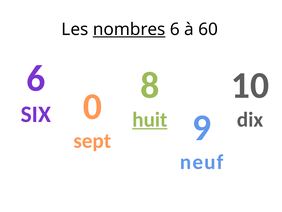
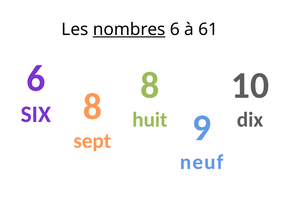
60: 60 -> 61
SIX 0: 0 -> 8
huit underline: present -> none
